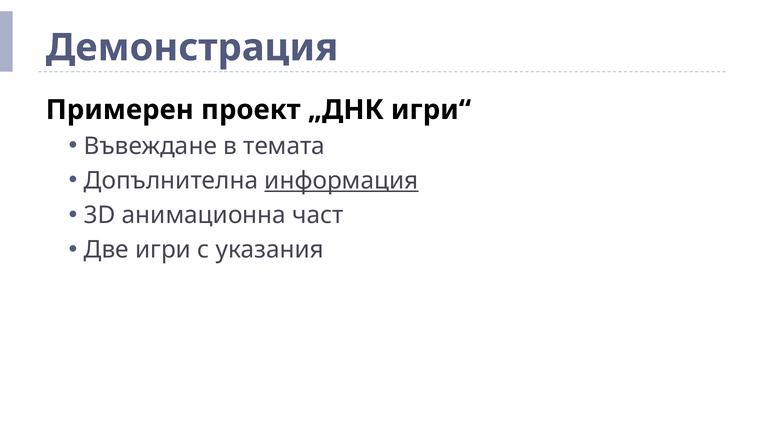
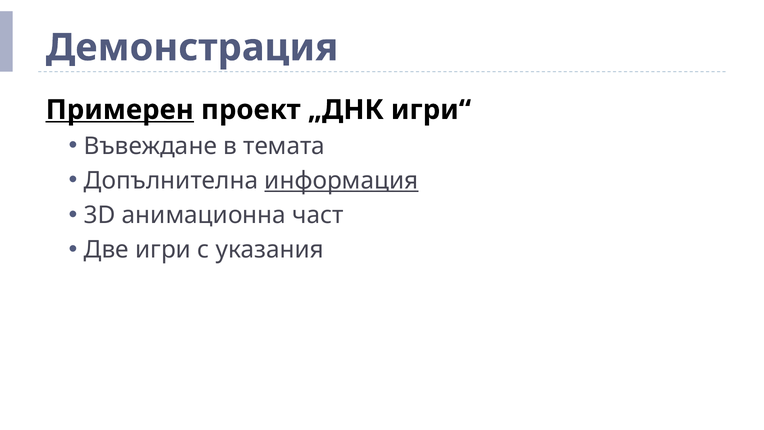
Примерен underline: none -> present
